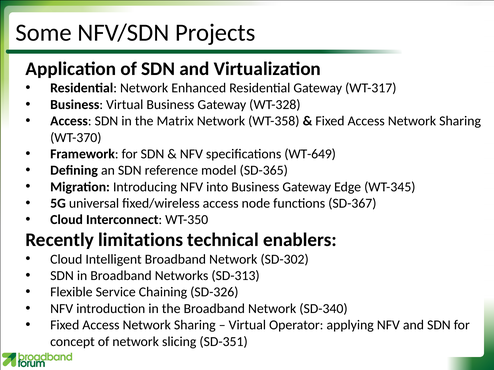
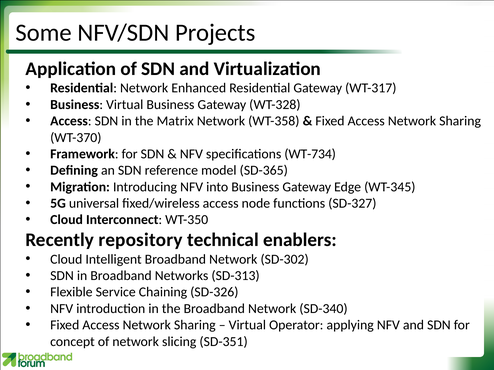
WT-649: WT-649 -> WT-734
SD-367: SD-367 -> SD-327
limitations: limitations -> repository
